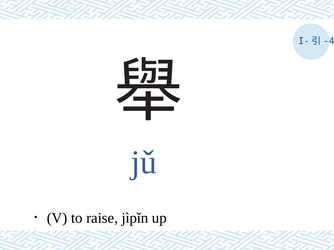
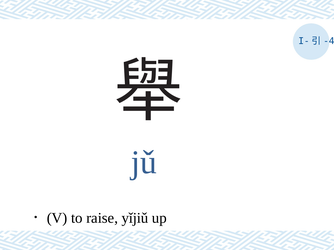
jìpǐn: jìpǐn -> yǐjiǔ
